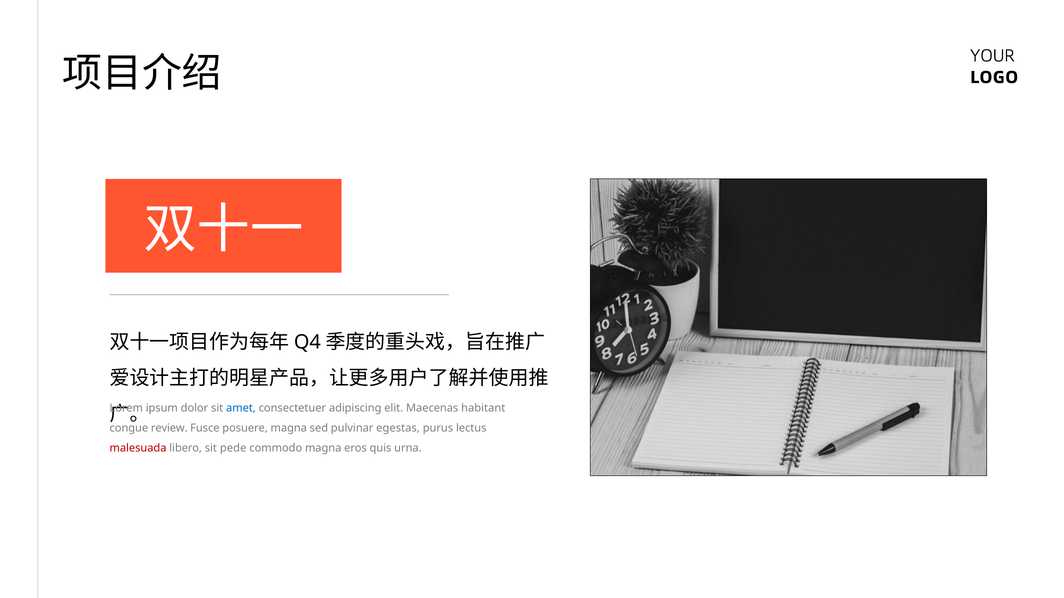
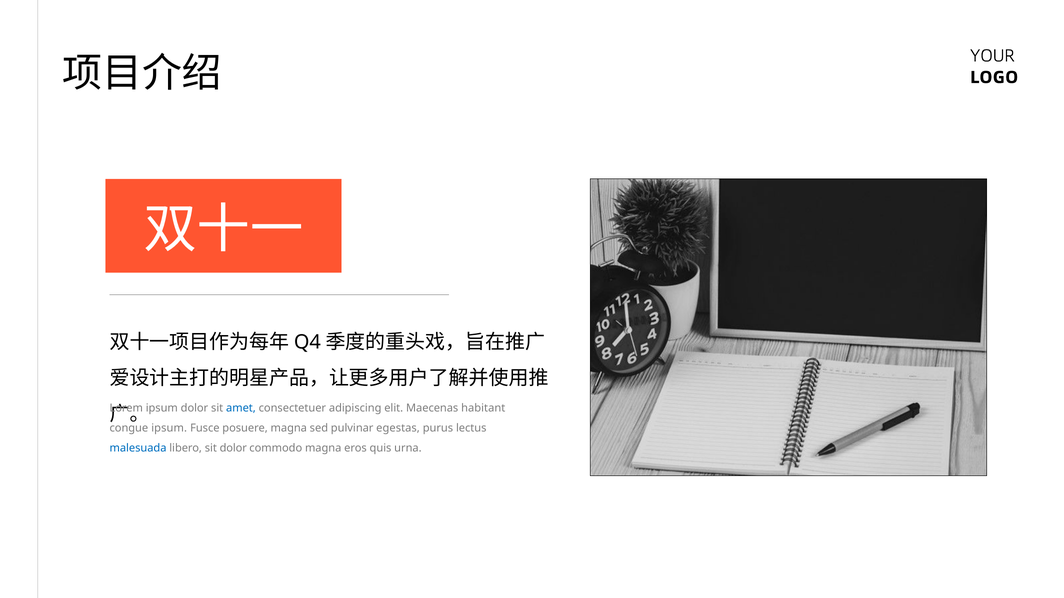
congue review: review -> ipsum
malesuada colour: red -> blue
sit pede: pede -> dolor
